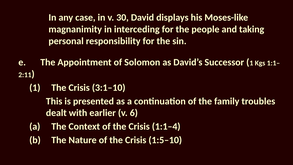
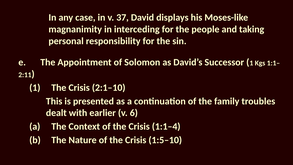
30: 30 -> 37
3:1–10: 3:1–10 -> 2:1–10
